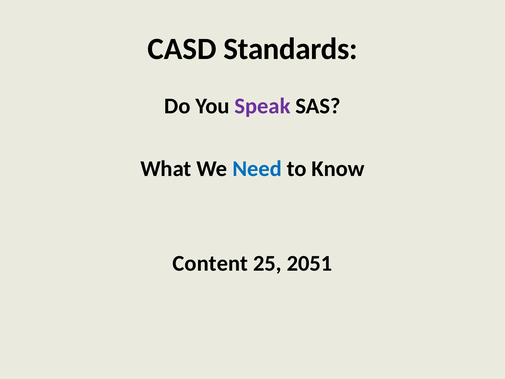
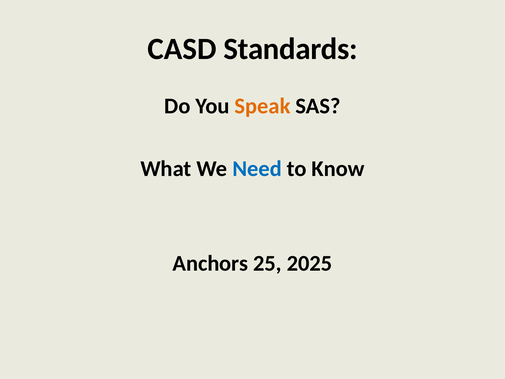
Speak colour: purple -> orange
Content: Content -> Anchors
2051: 2051 -> 2025
